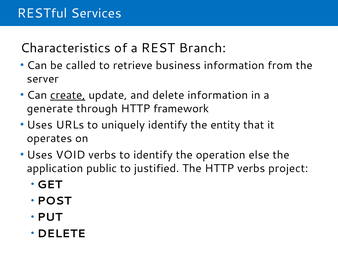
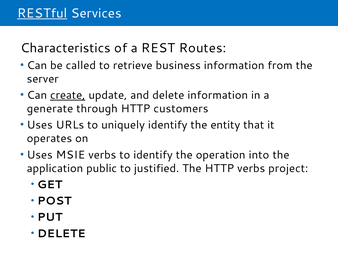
RESTful underline: none -> present
Branch: Branch -> Routes
framework: framework -> customers
VOID: VOID -> MSIE
else: else -> into
